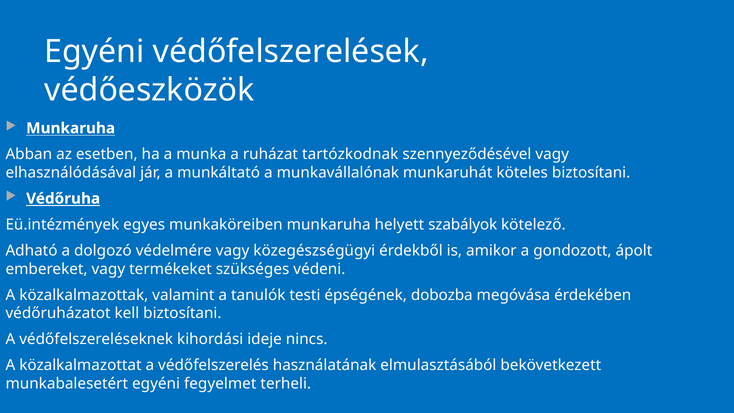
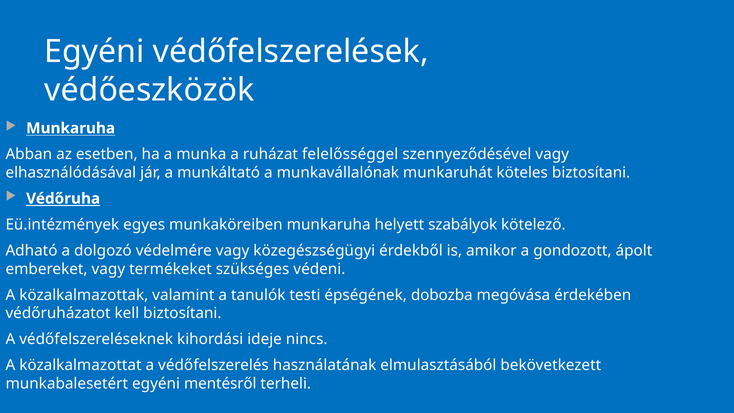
tartózkodnak: tartózkodnak -> felelősséggel
fegyelmet: fegyelmet -> mentésről
